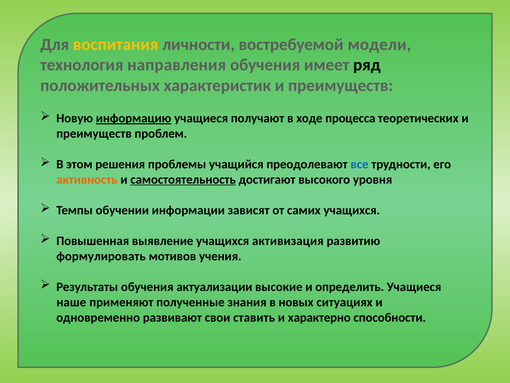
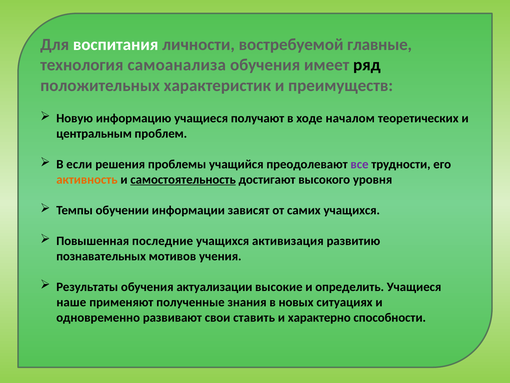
воспитания colour: yellow -> white
модели: модели -> главные
направления: направления -> самоанализа
информацию underline: present -> none
процесса: процесса -> началом
преимуществ at (94, 133): преимуществ -> центральным
этом: этом -> если
все colour: blue -> purple
выявление: выявление -> последние
формулировать: формулировать -> познавательных
